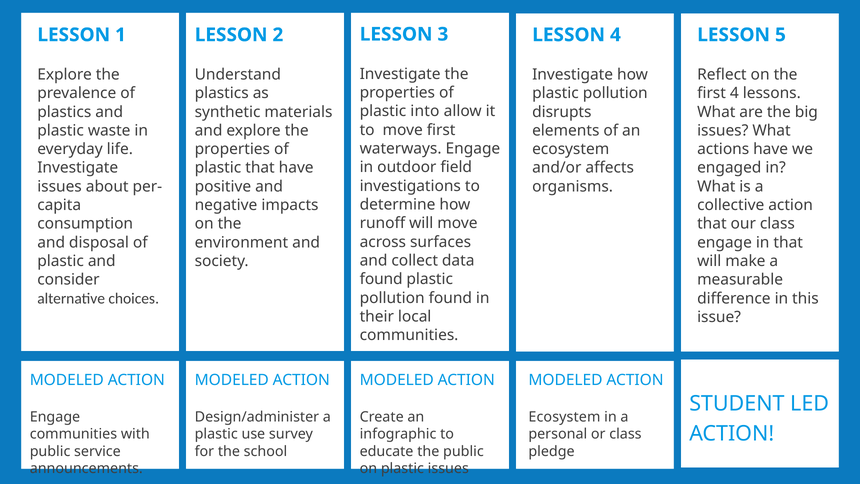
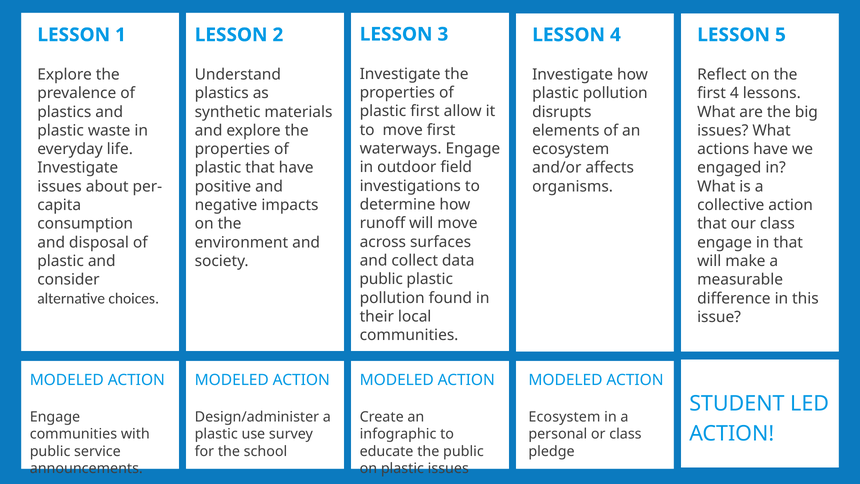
plastic into: into -> first
found at (381, 279): found -> public
